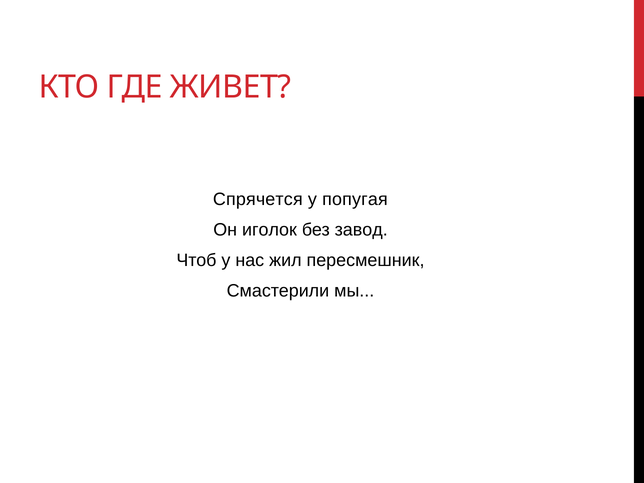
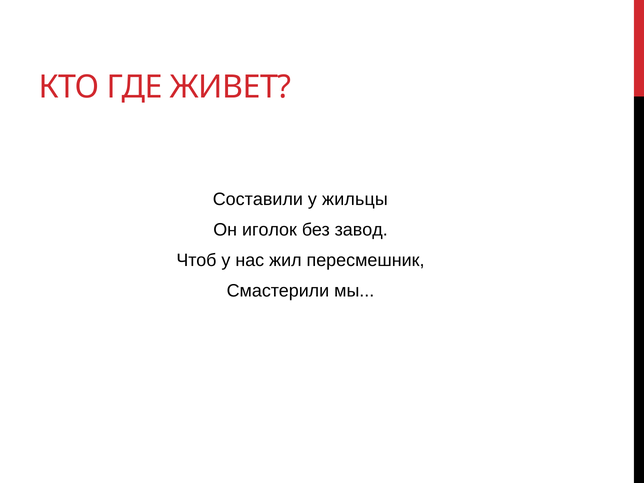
Спрячется: Спрячется -> Составили
попугая: попугая -> жильцы
